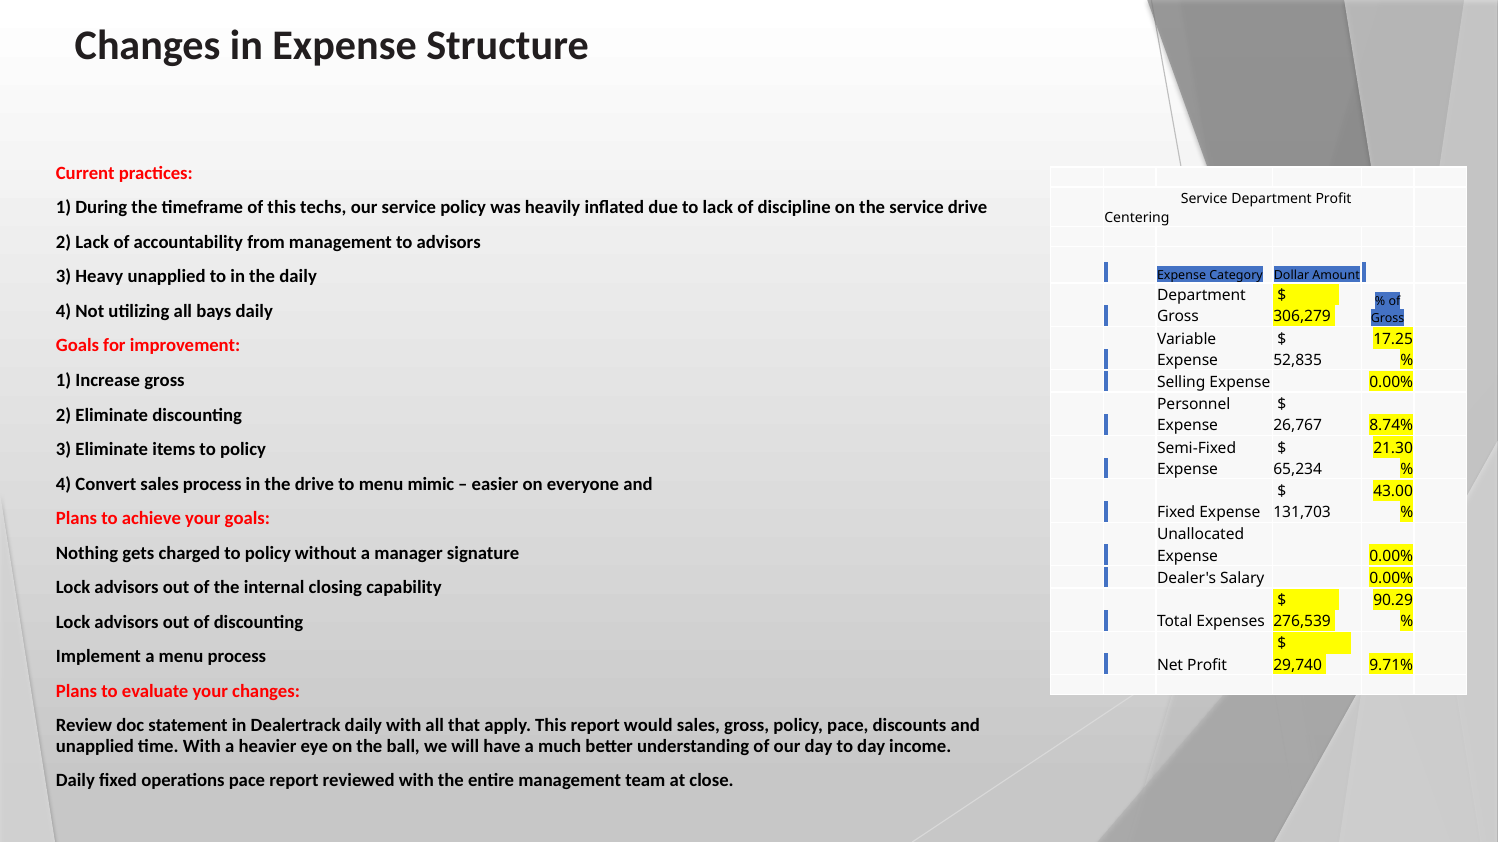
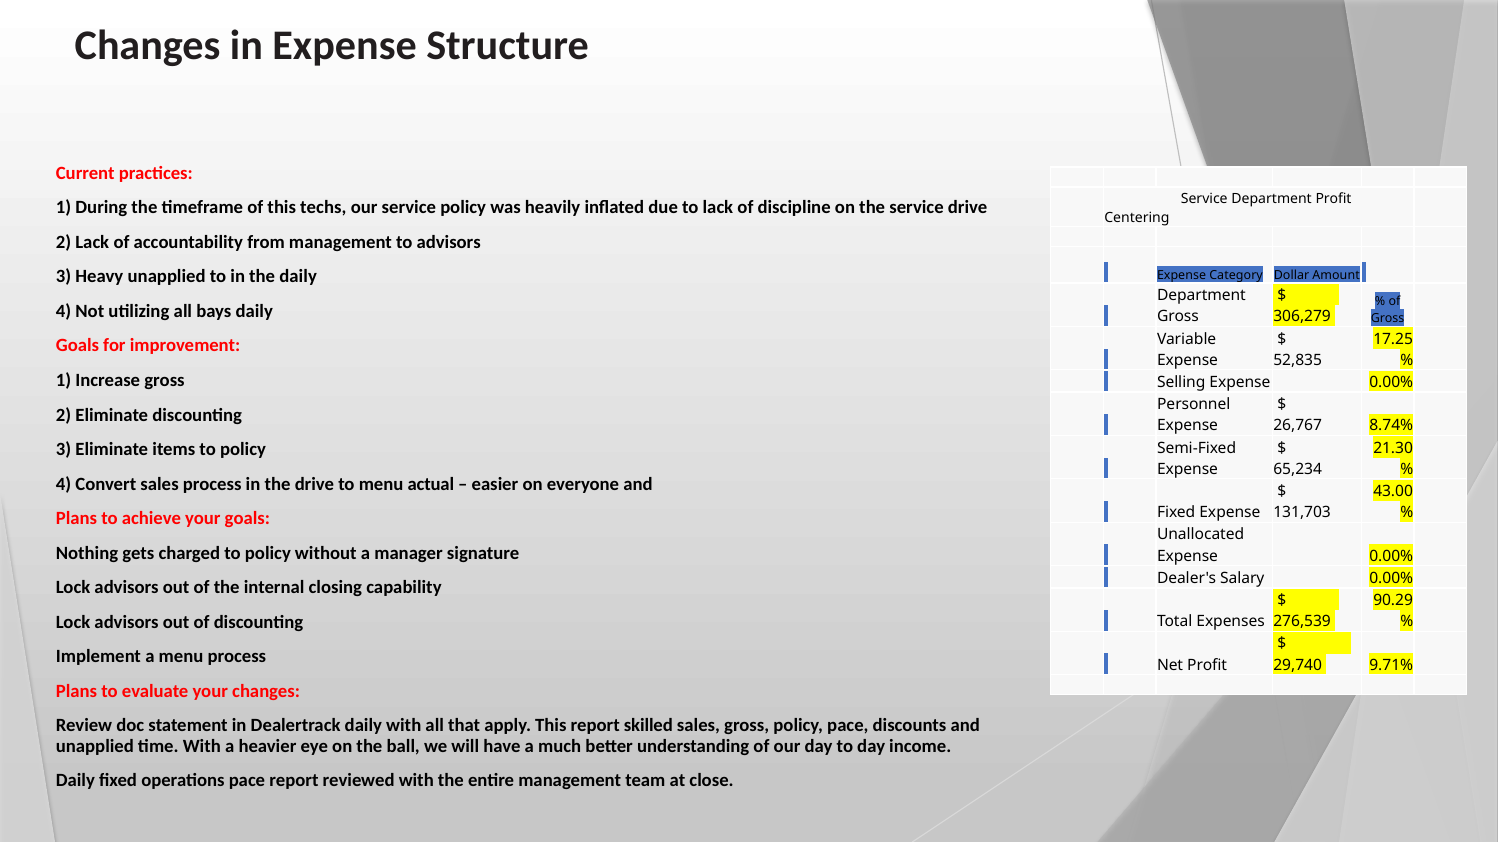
mimic: mimic -> actual
would: would -> skilled
